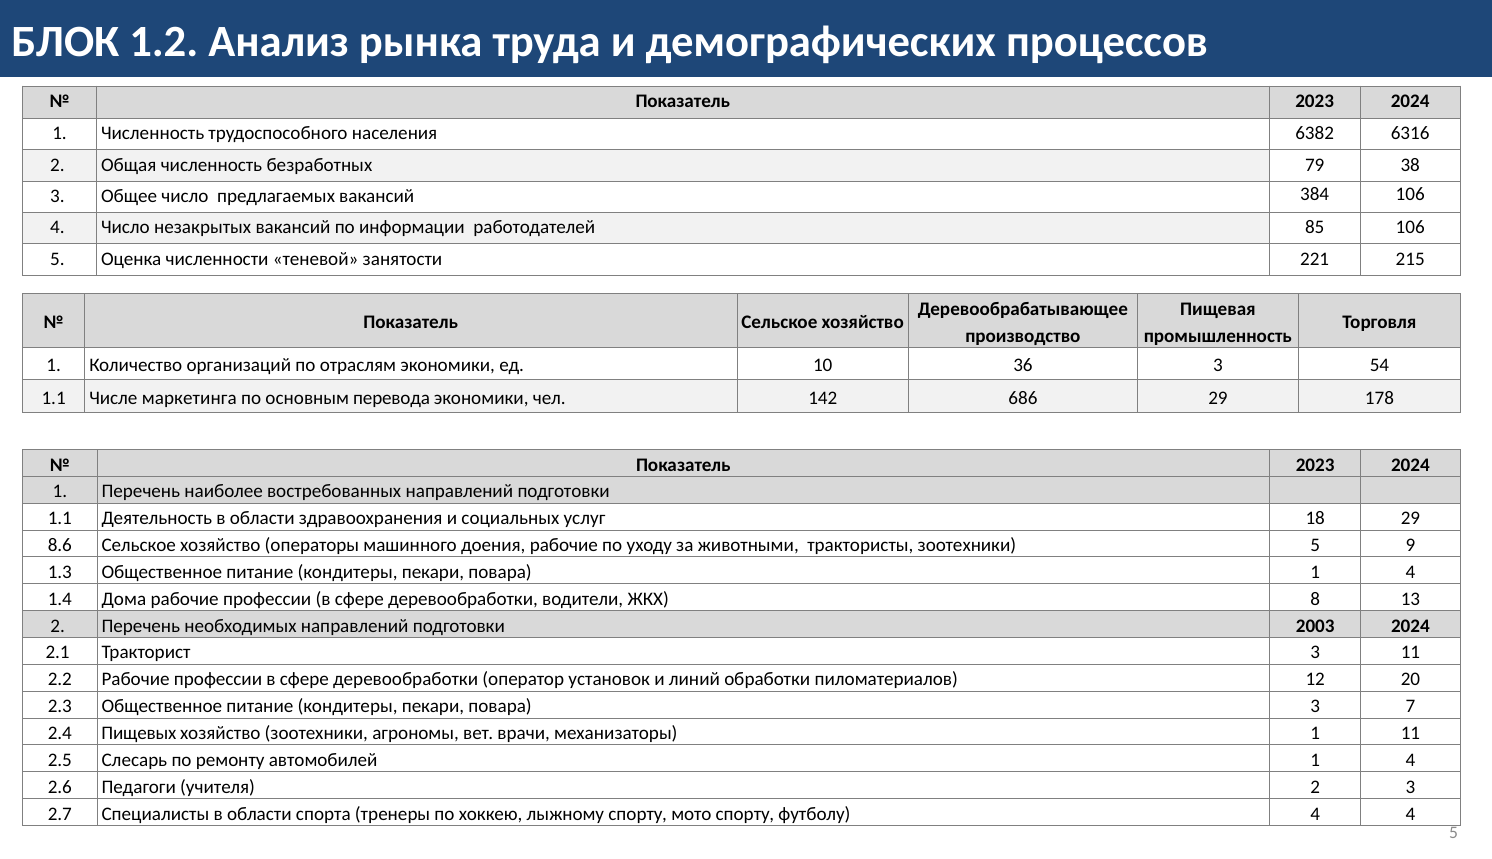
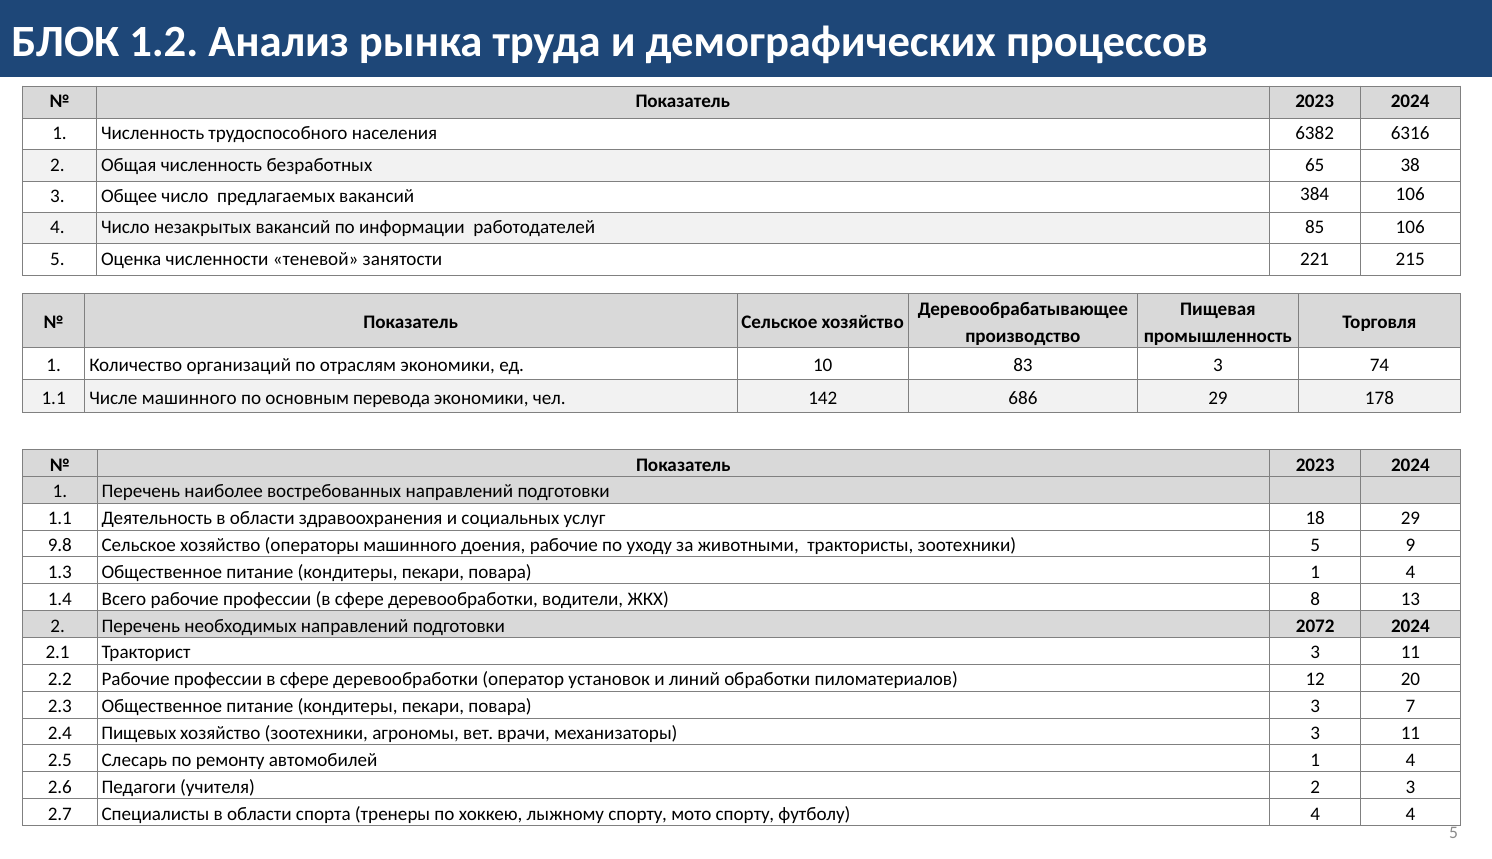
79: 79 -> 65
36: 36 -> 83
54: 54 -> 74
Числе маркетинга: маркетинга -> машинного
8.6: 8.6 -> 9.8
Дома: Дома -> Всего
2003: 2003 -> 2072
механизаторы 1: 1 -> 3
